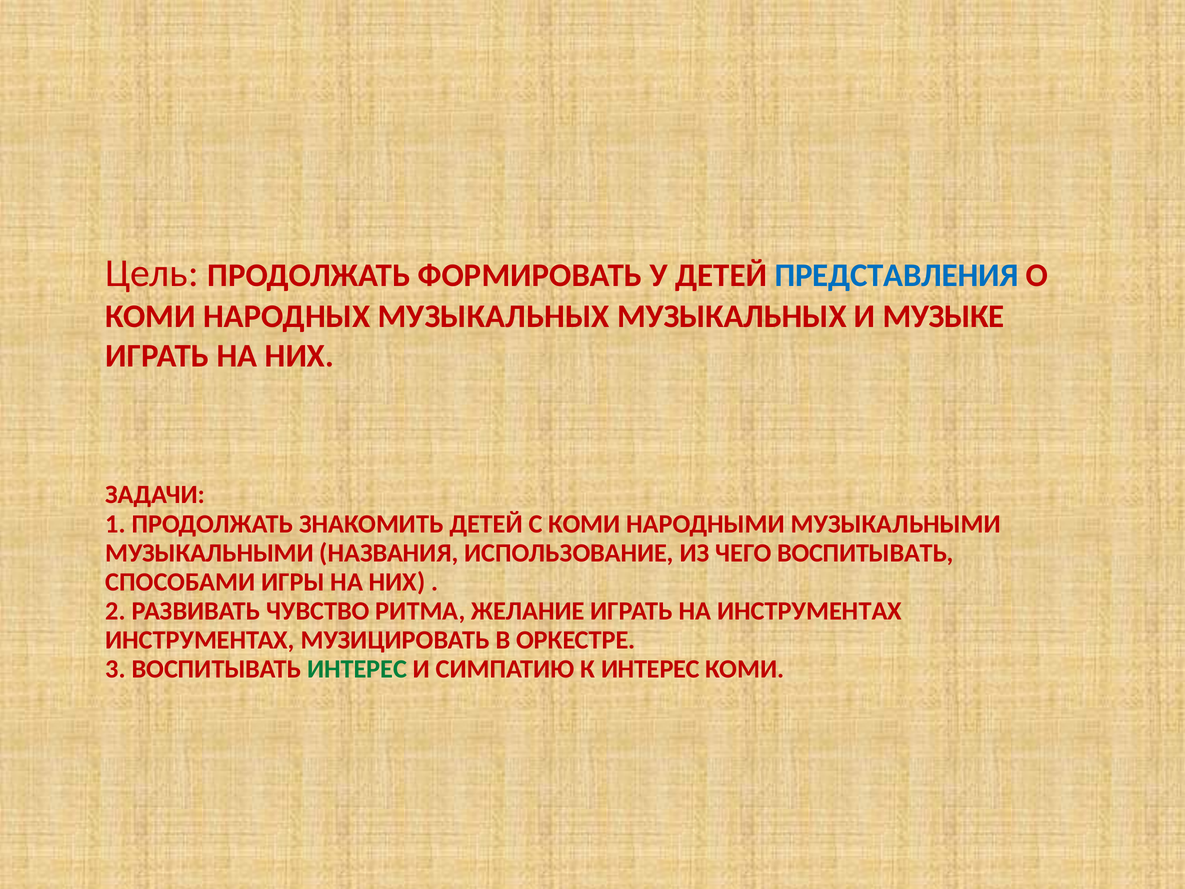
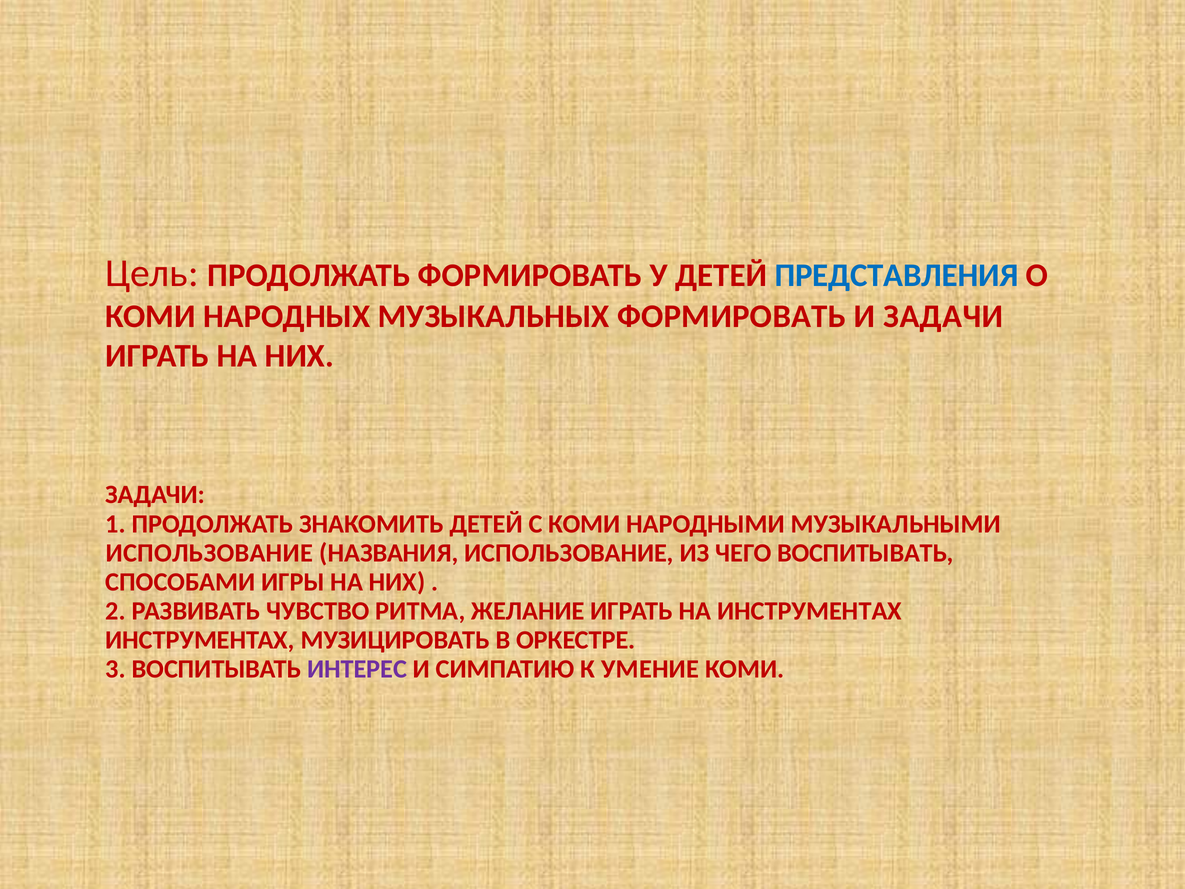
МУЗЫКАЛЬНЫХ МУЗЫКАЛЬНЫХ: МУЗЫКАЛЬНЫХ -> ФОРМИРОВАТЬ
И МУЗЫКЕ: МУЗЫКЕ -> ЗАДАЧИ
МУЗЫКАЛЬНЫМИ at (210, 553): МУЗЫКАЛЬНЫМИ -> ИСПОЛЬЗОВАНИЕ
ИНТЕРЕС at (357, 669) colour: green -> purple
К ИНТЕРЕС: ИНТЕРЕС -> УМЕНИЕ
